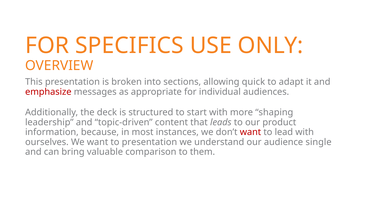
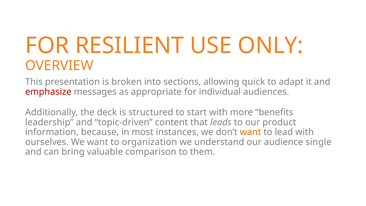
SPECIFICS: SPECIFICS -> RESILIENT
shaping: shaping -> benefits
want at (250, 132) colour: red -> orange
to presentation: presentation -> organization
